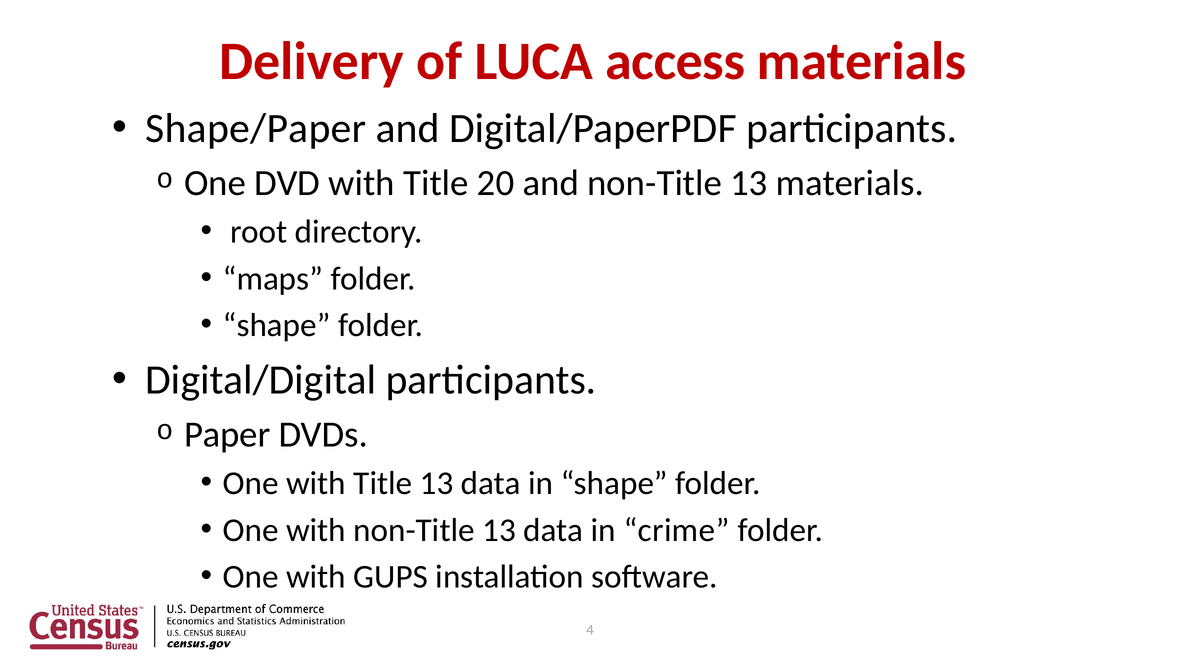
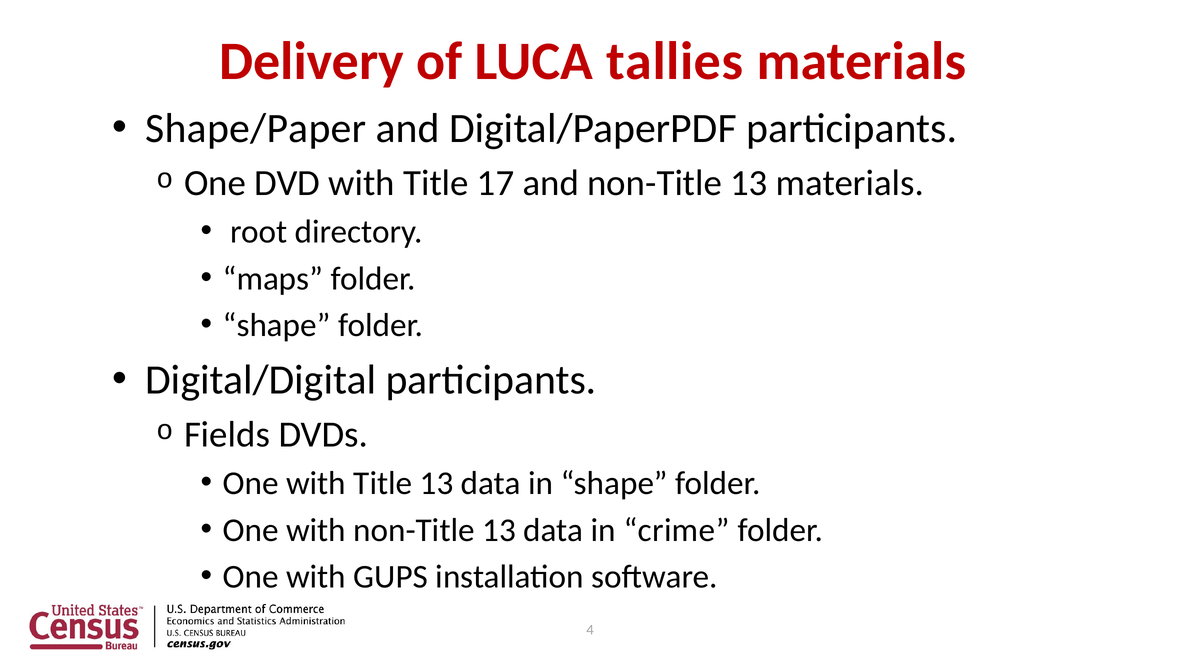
access: access -> tallies
20: 20 -> 17
Paper: Paper -> Fields
